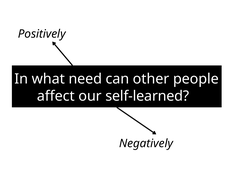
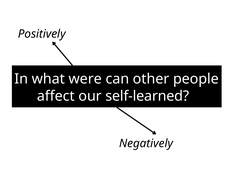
need: need -> were
